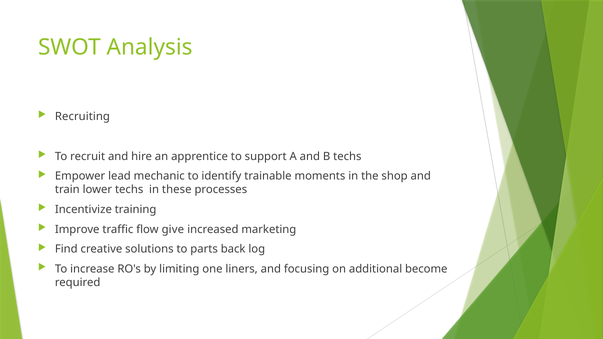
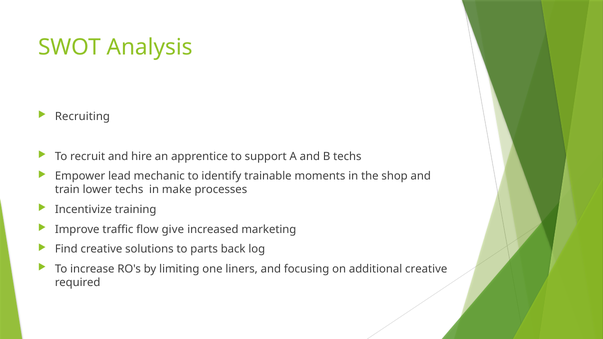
these: these -> make
additional become: become -> creative
